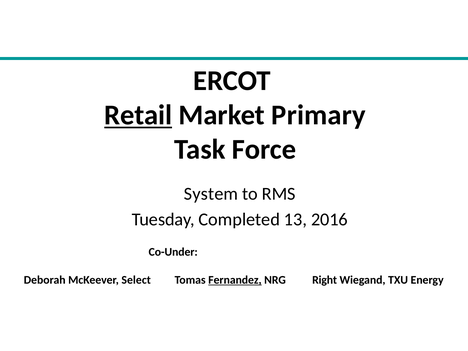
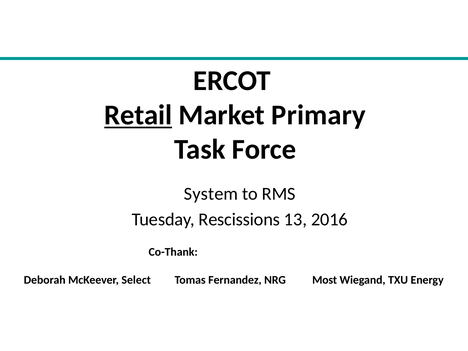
Completed: Completed -> Rescissions
Co-Under: Co-Under -> Co-Thank
Fernandez underline: present -> none
Right: Right -> Most
